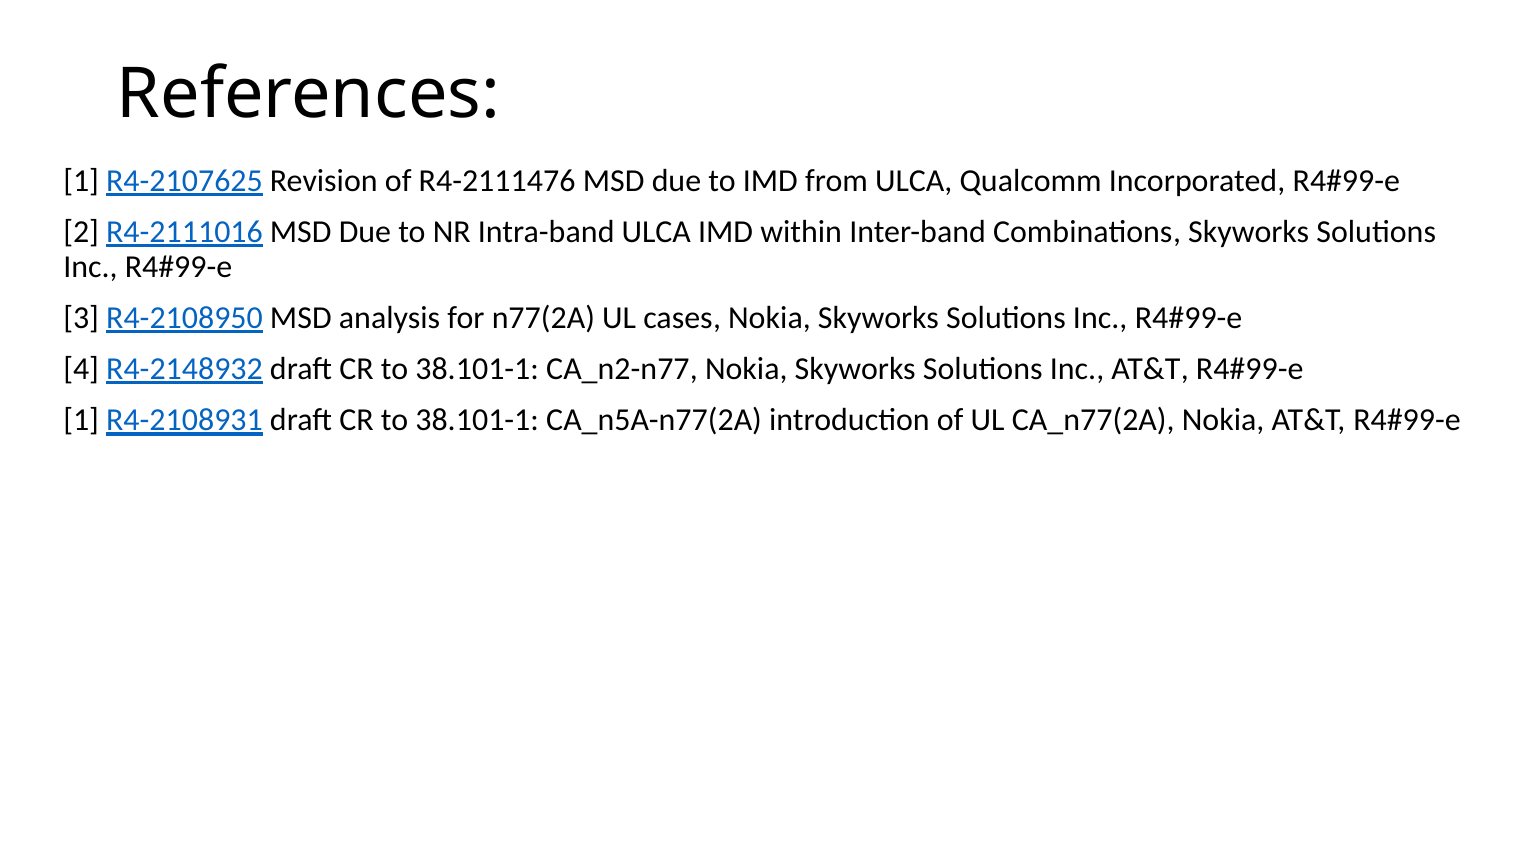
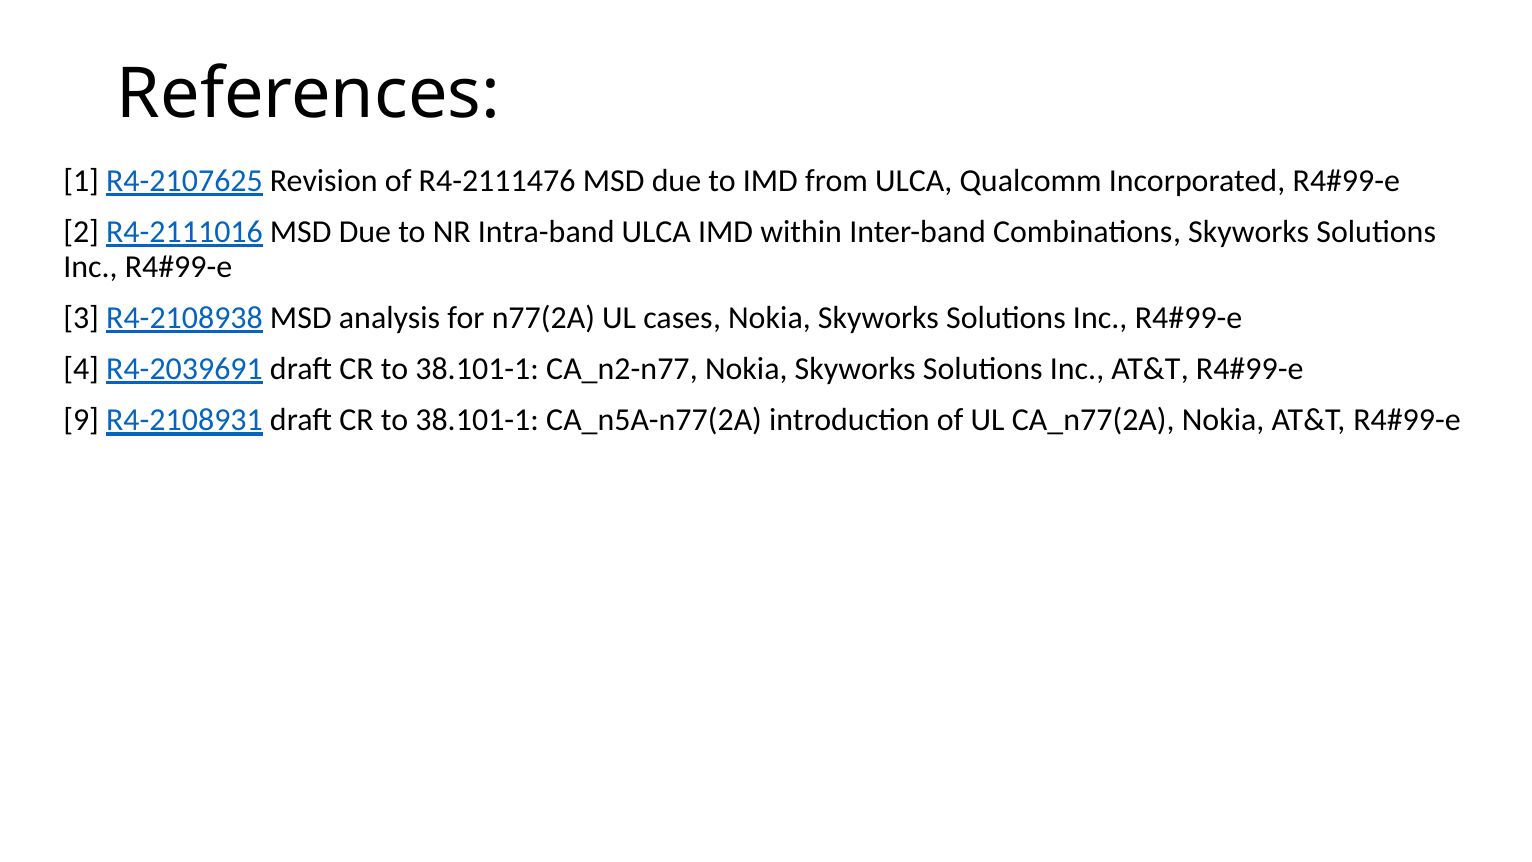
R4-2108950: R4-2108950 -> R4-2108938
R4-2148932: R4-2148932 -> R4-2039691
1 at (81, 420): 1 -> 9
